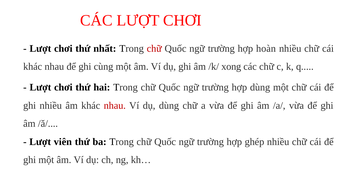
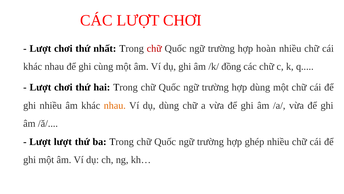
xong: xong -> đồng
nhau at (115, 105) colour: red -> orange
Lượt viên: viên -> lượt
